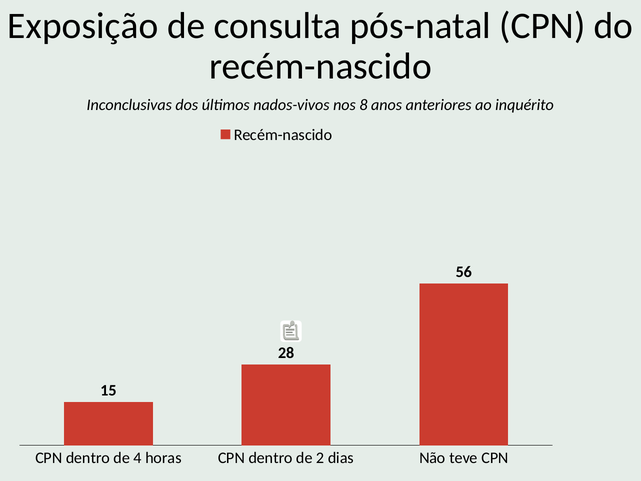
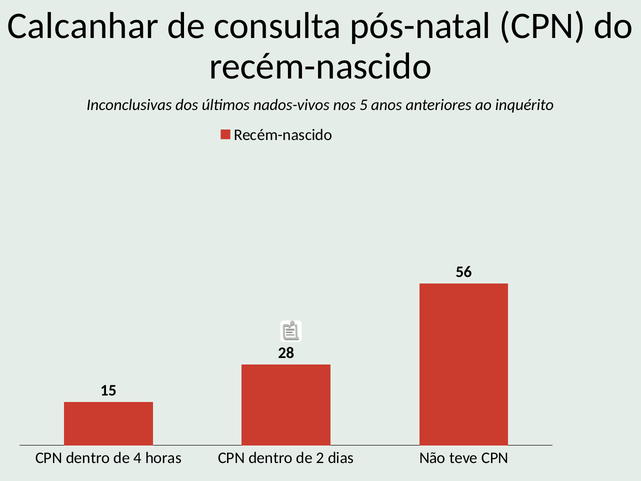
Exposição: Exposição -> Calcanhar
8: 8 -> 5
